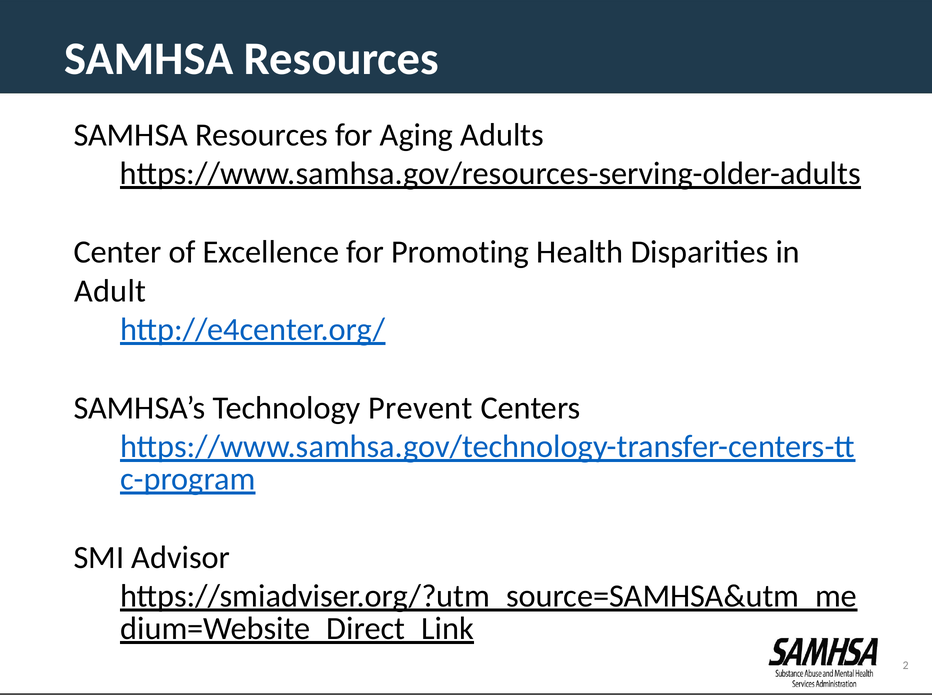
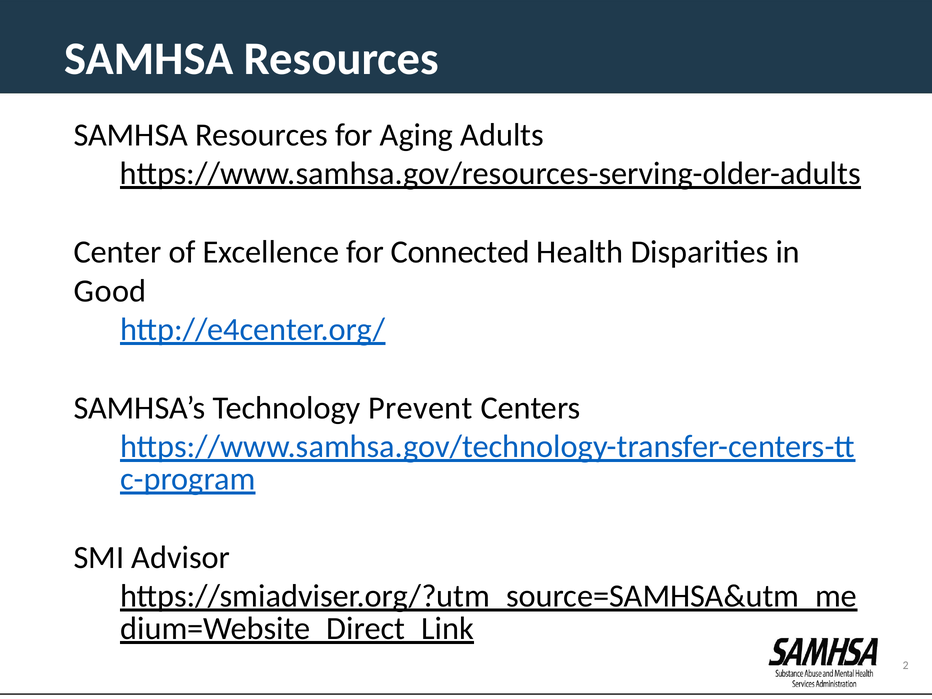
Promoting: Promoting -> Connected
Adult: Adult -> Good
